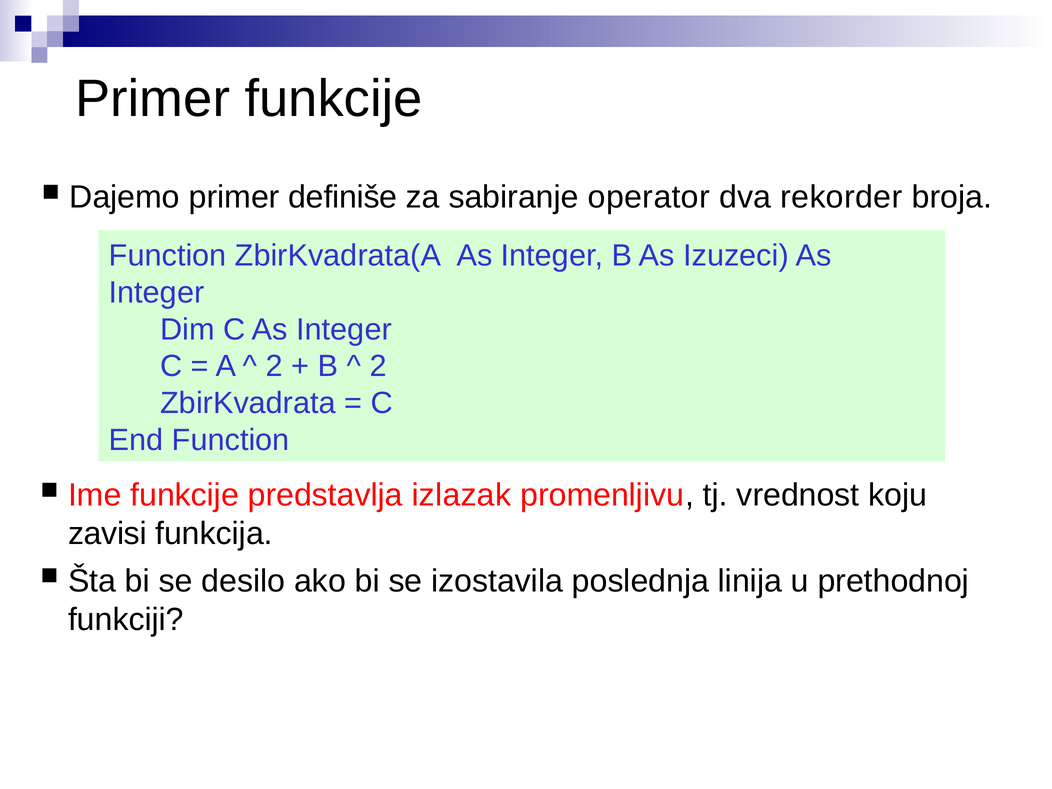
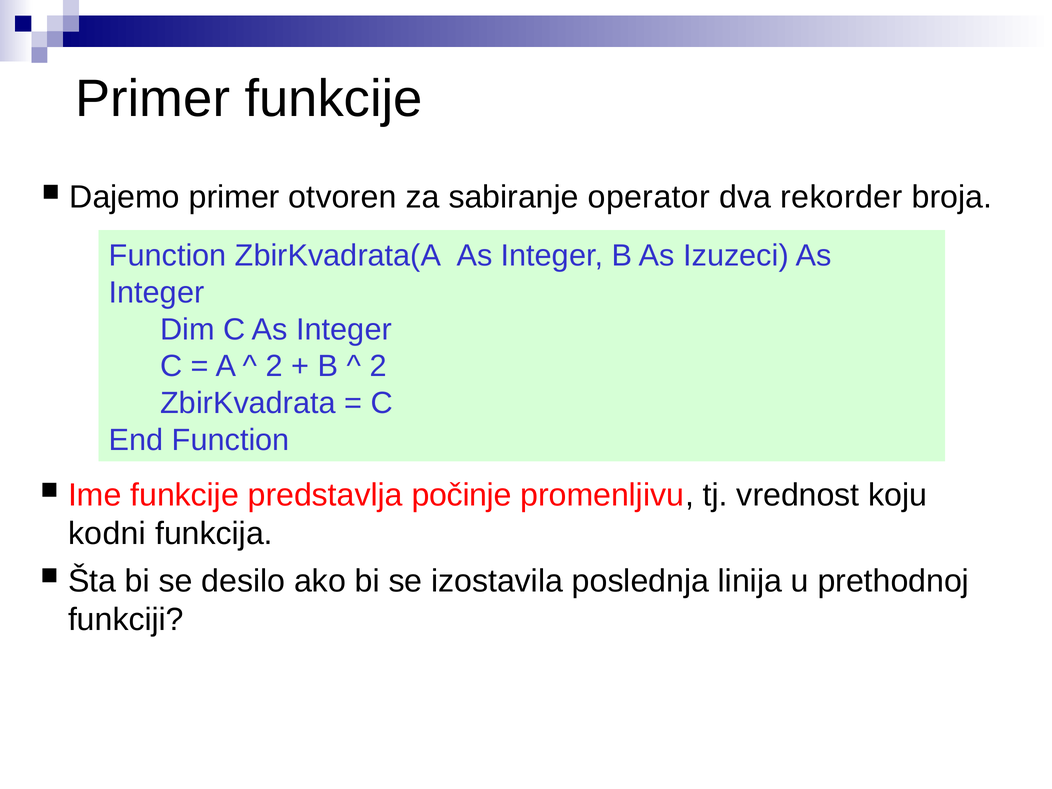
definiše: definiše -> otvoren
izlazak: izlazak -> počinje
zavisi: zavisi -> kodni
